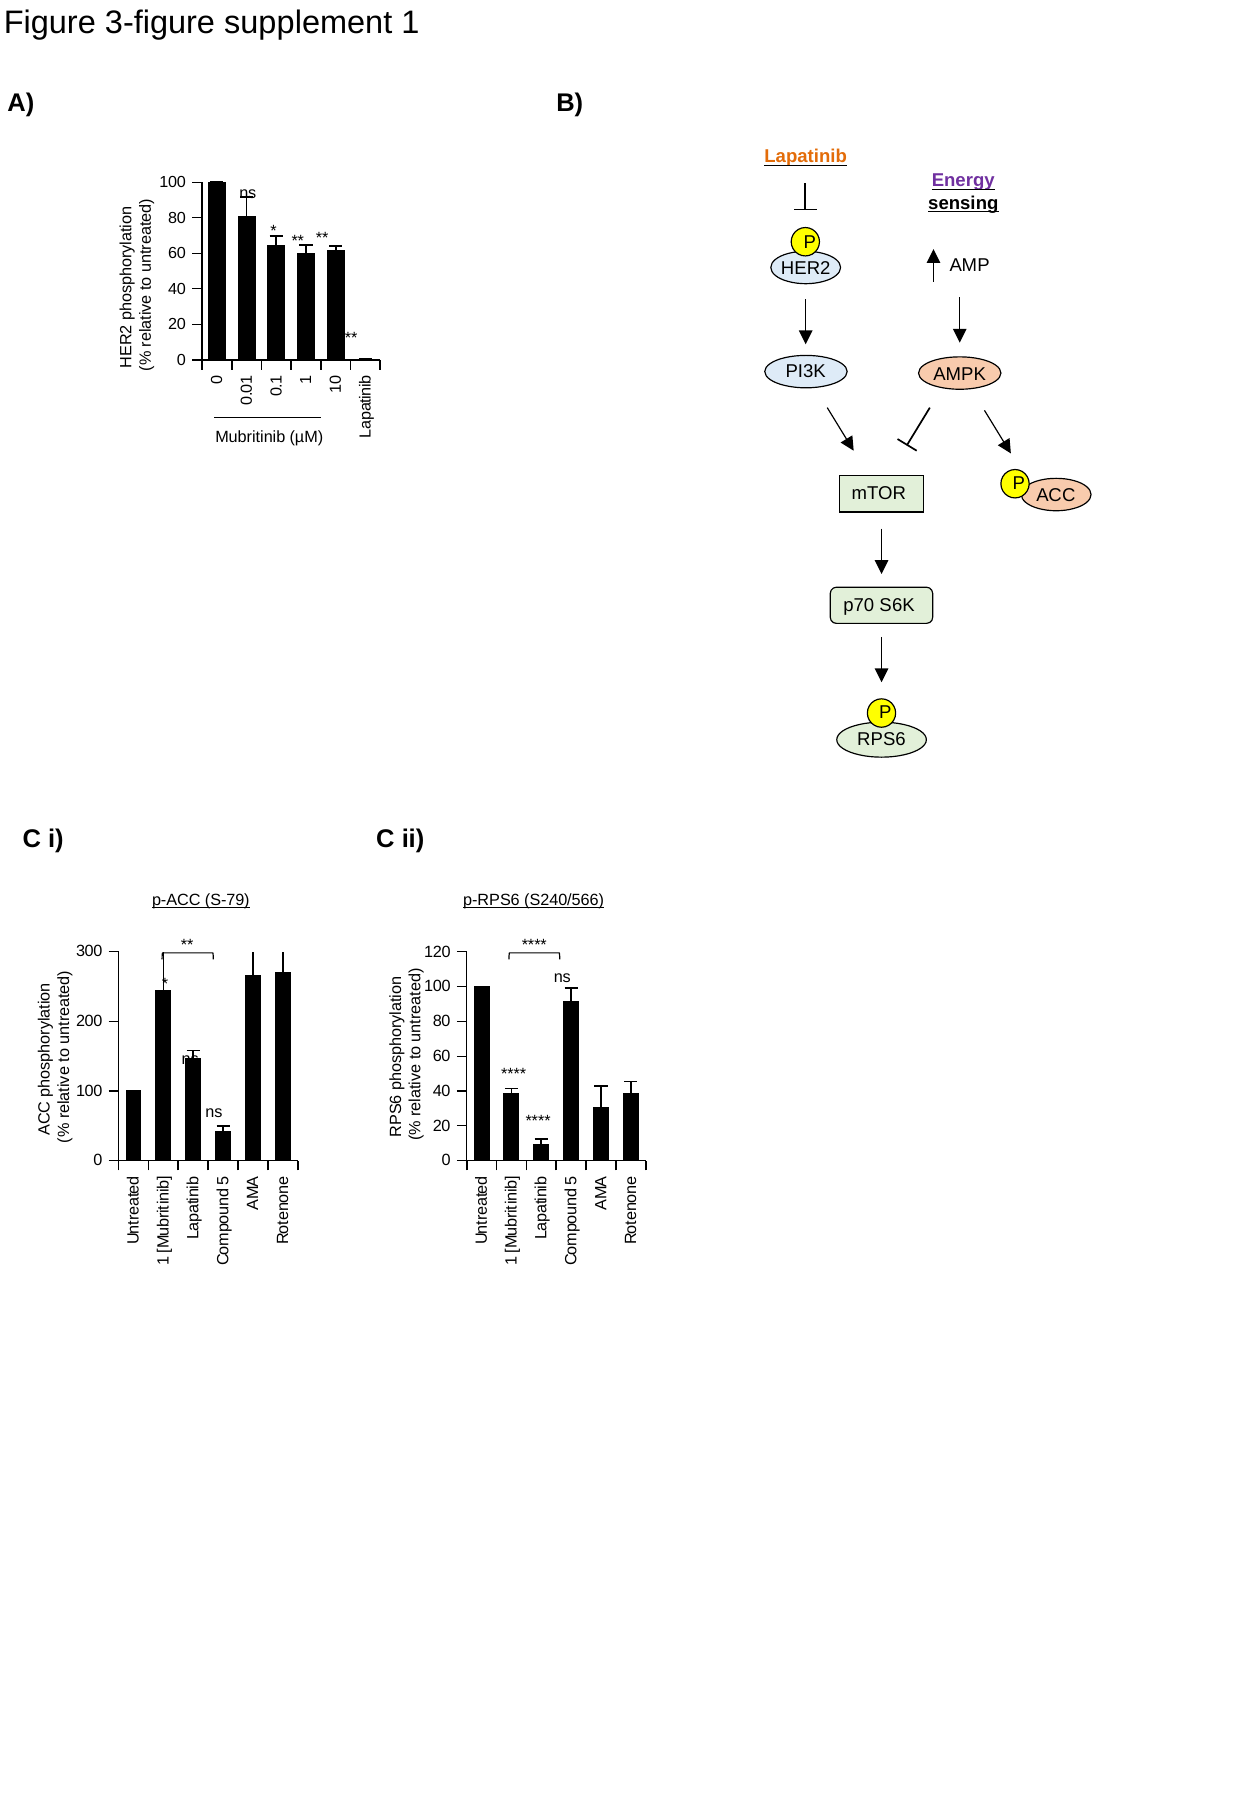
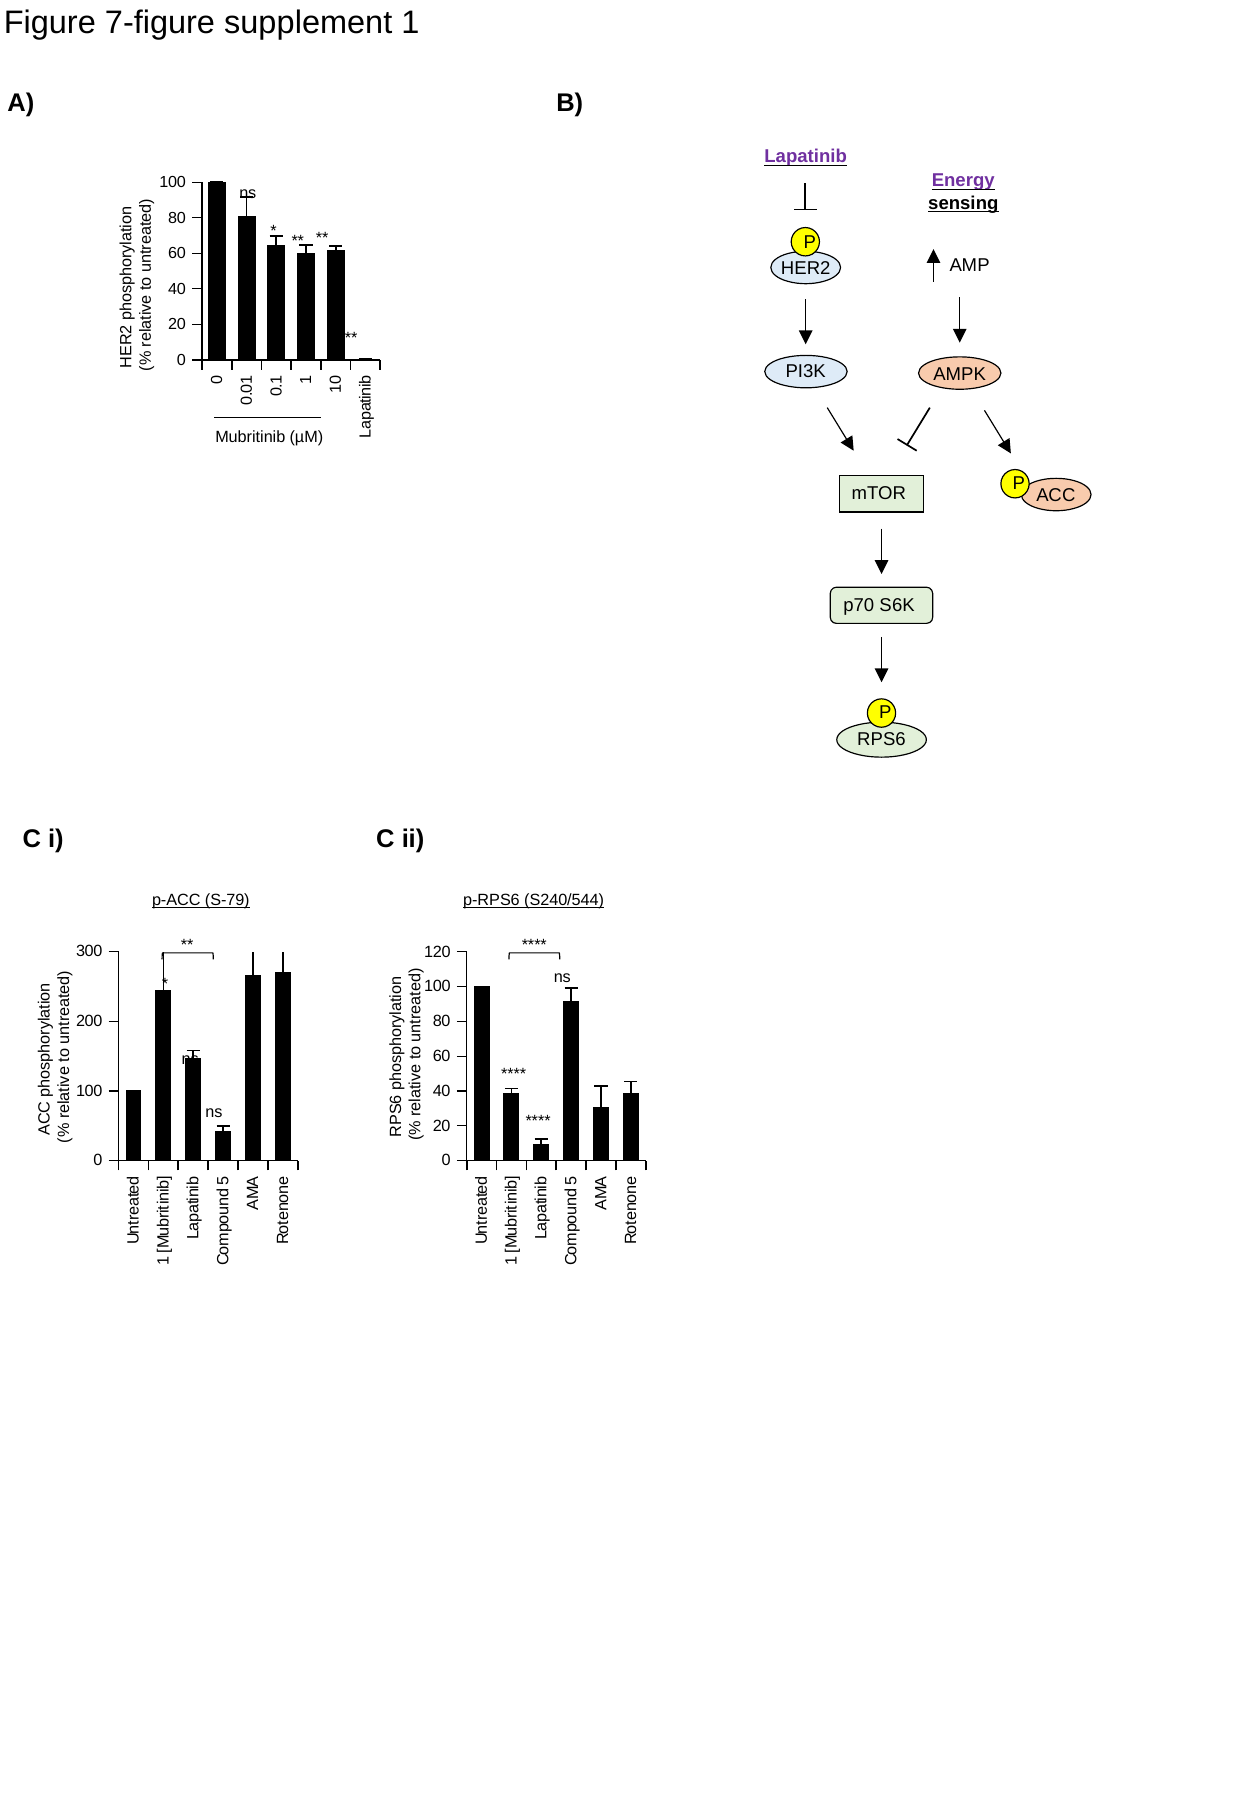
3-figure: 3-figure -> 7-figure
Lapatinib colour: orange -> purple
S240/566: S240/566 -> S240/544
